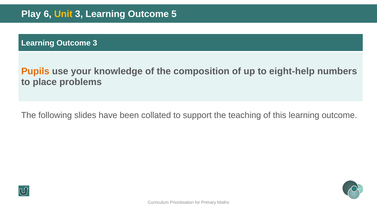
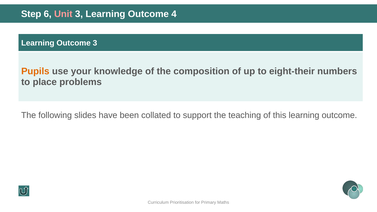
Play: Play -> Step
Unit colour: yellow -> pink
5: 5 -> 4
eight-help: eight-help -> eight-their
